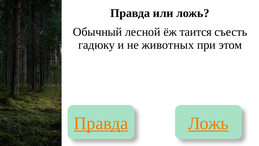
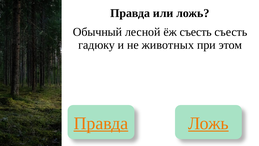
ёж таится: таится -> съесть
